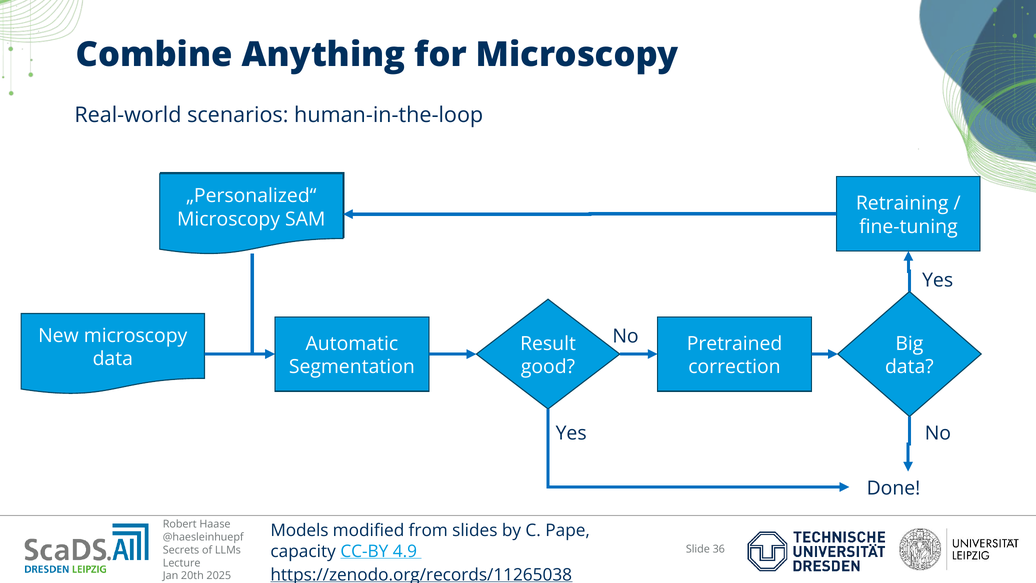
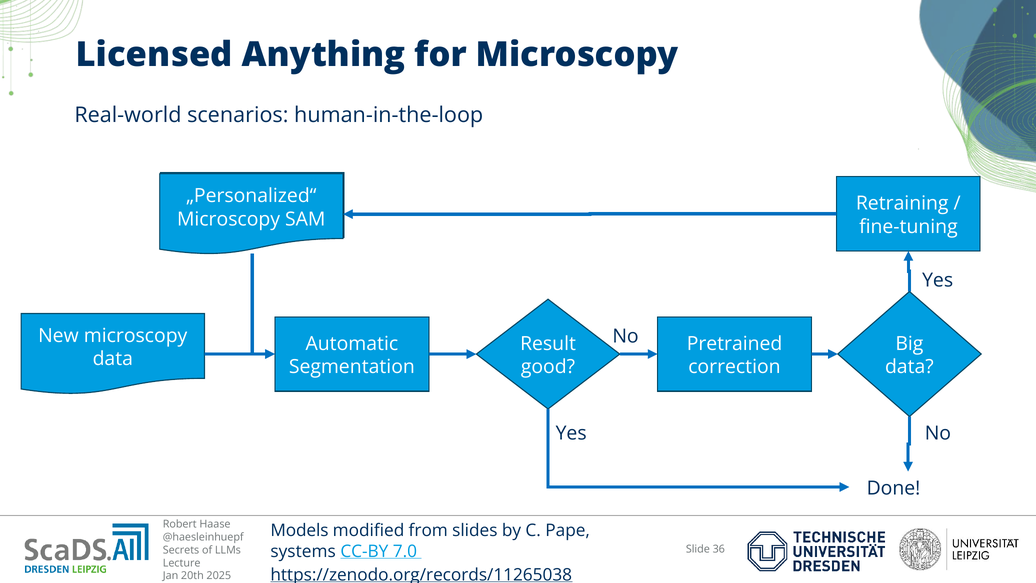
Combine: Combine -> Licensed
capacity: capacity -> systems
4.9: 4.9 -> 7.0
